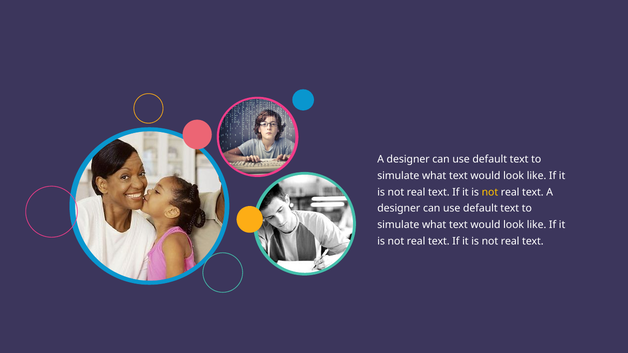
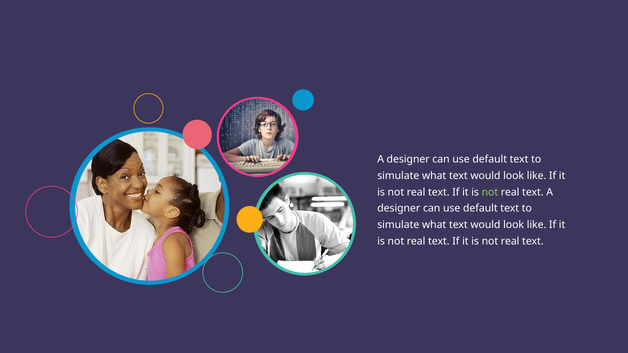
not at (490, 192) colour: yellow -> light green
